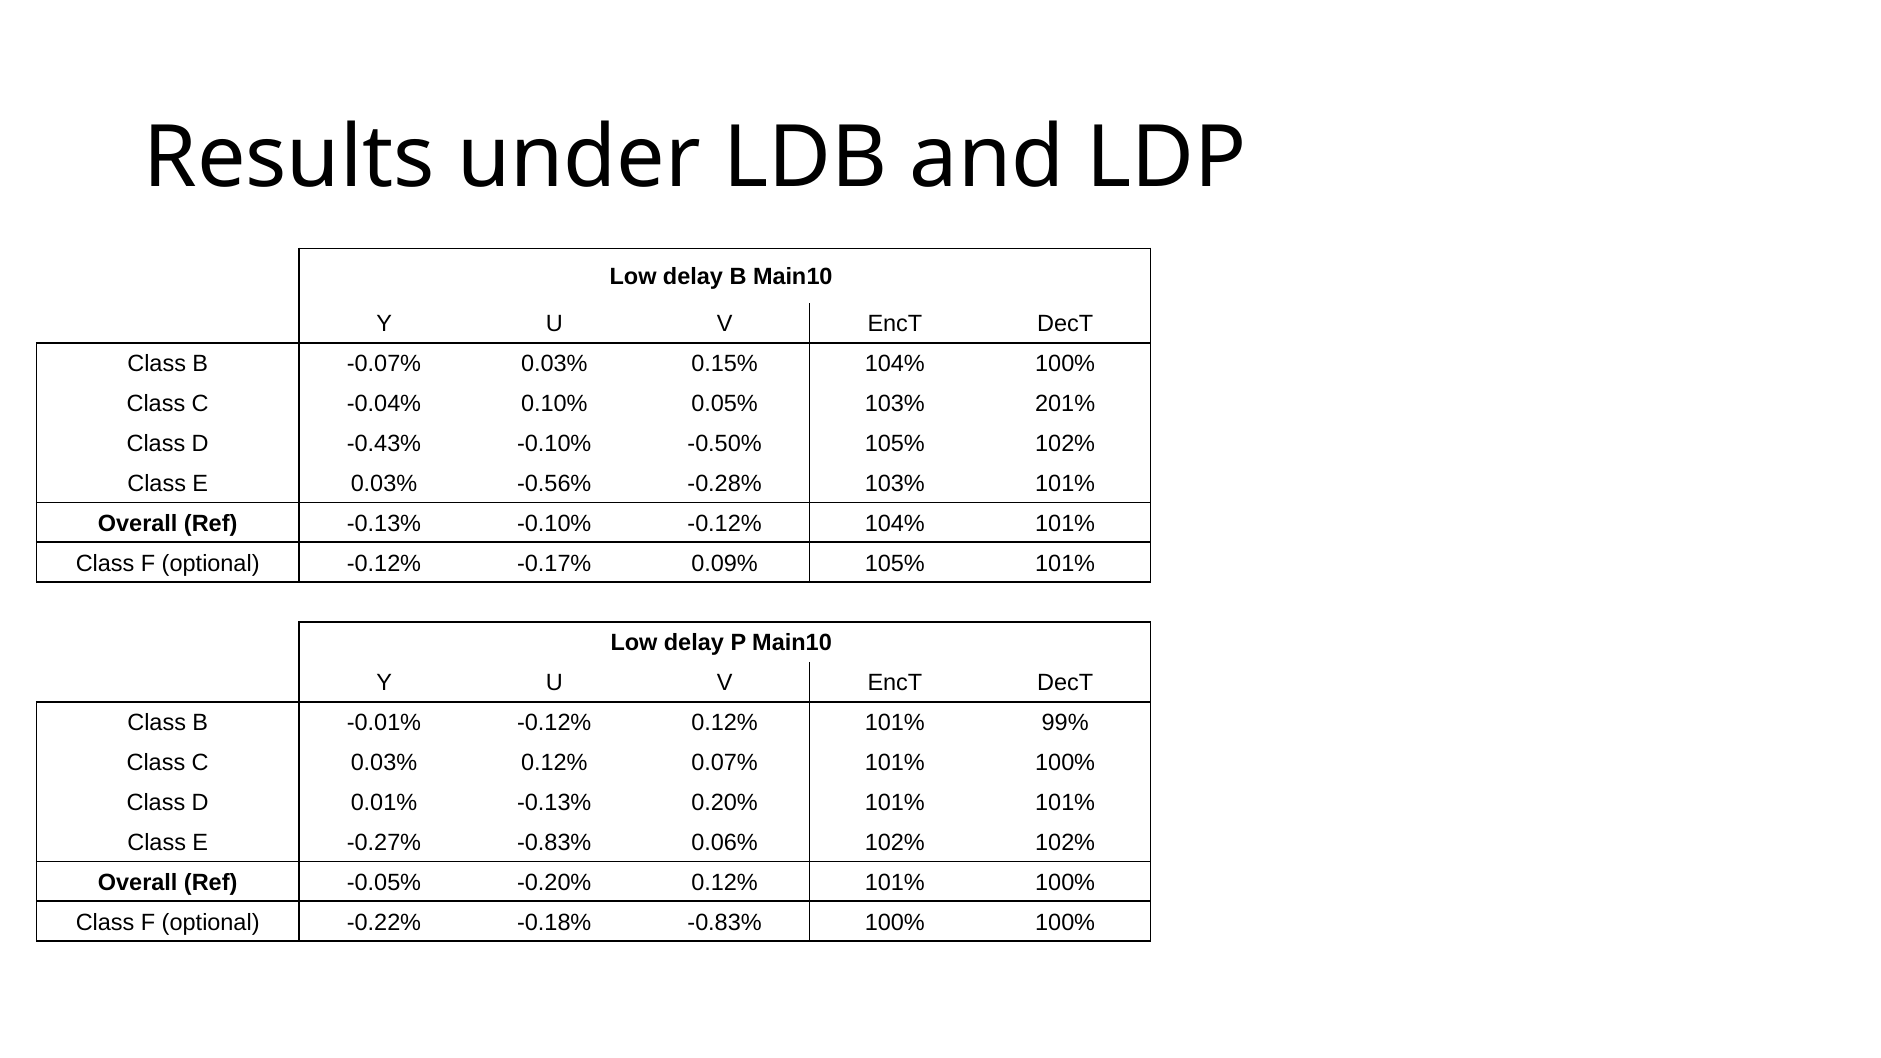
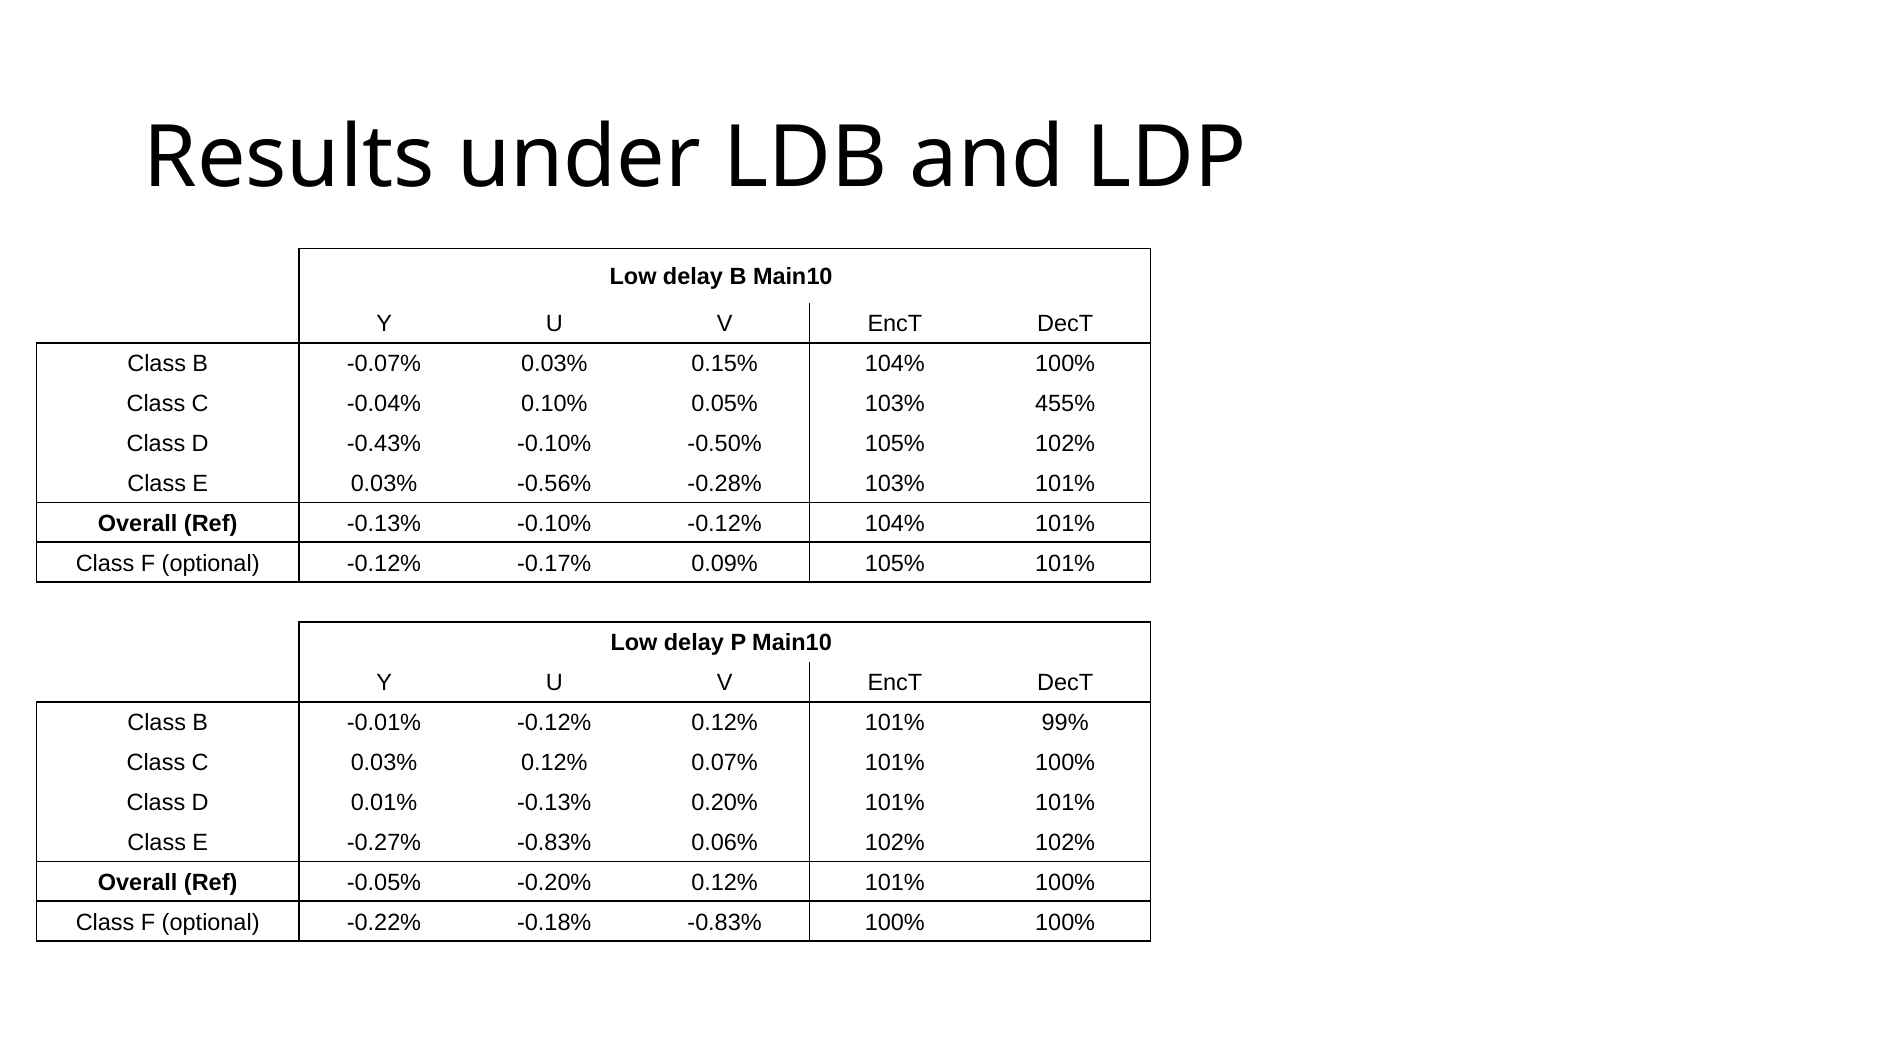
201%: 201% -> 455%
